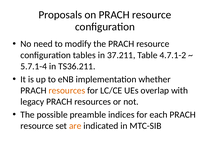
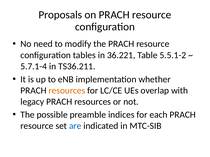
37.211: 37.211 -> 36.221
4.7.1-2: 4.7.1-2 -> 5.5.1-2
are colour: orange -> blue
